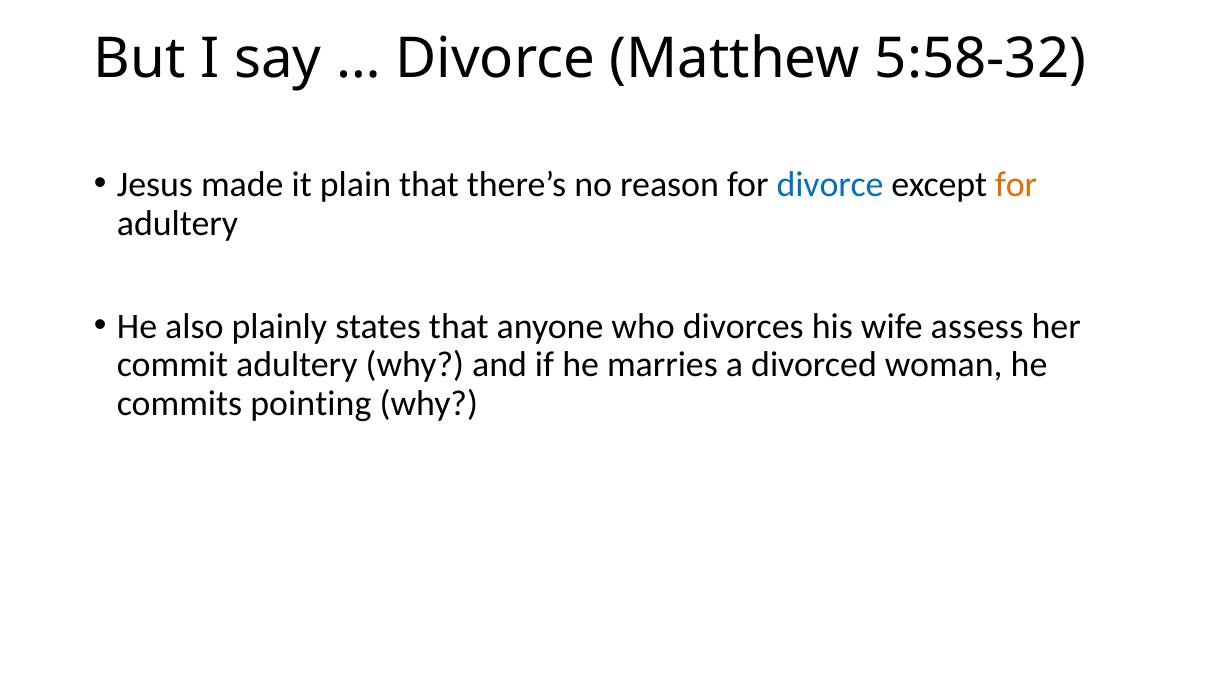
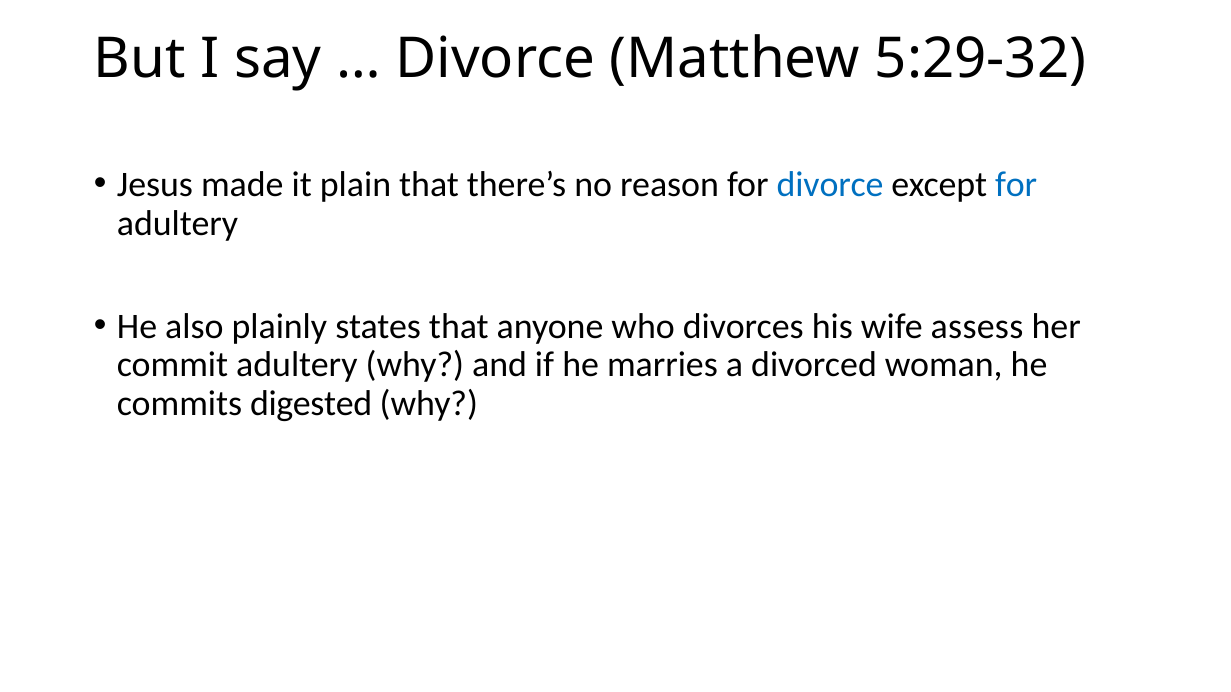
5:58-32: 5:58-32 -> 5:29-32
for at (1016, 185) colour: orange -> blue
pointing: pointing -> digested
